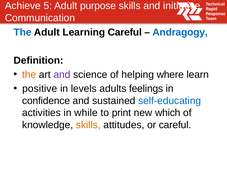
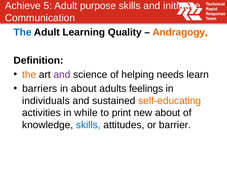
Learning Careful: Careful -> Quality
Andragogy colour: blue -> orange
where: where -> needs
positive: positive -> barriers
in levels: levels -> about
confidence: confidence -> individuals
self-educating colour: blue -> orange
new which: which -> about
skills at (88, 125) colour: orange -> blue
or careful: careful -> barrier
